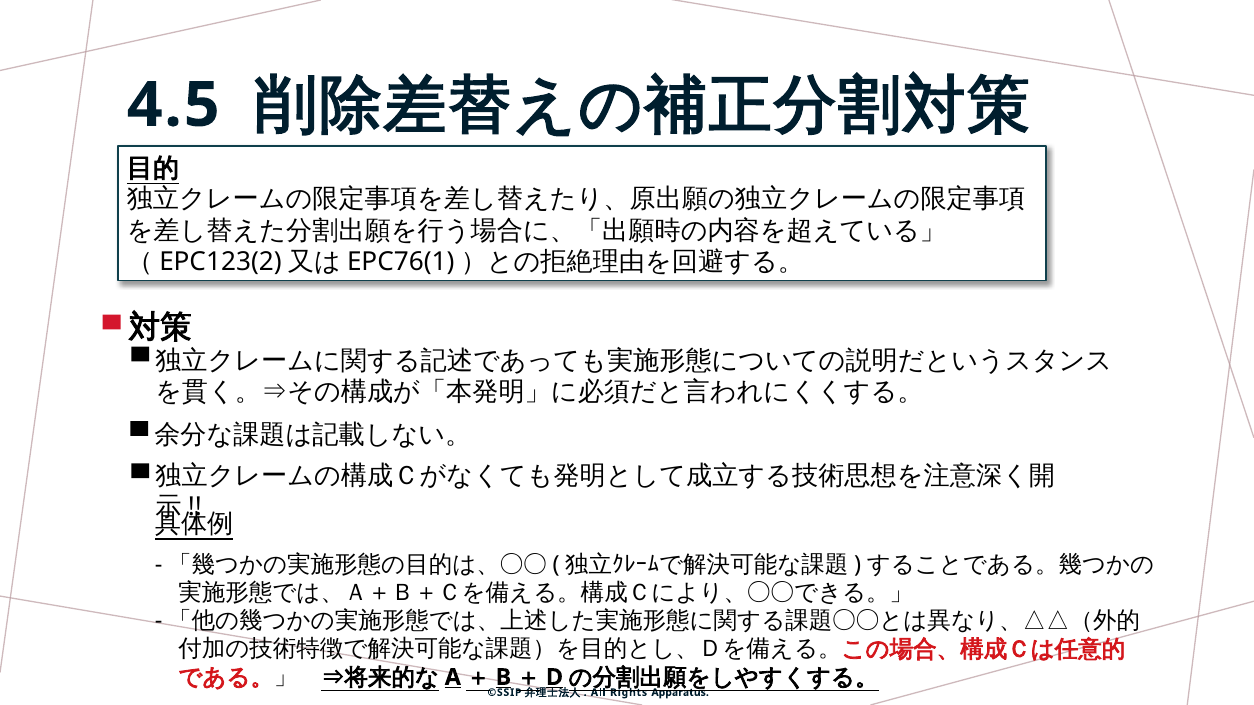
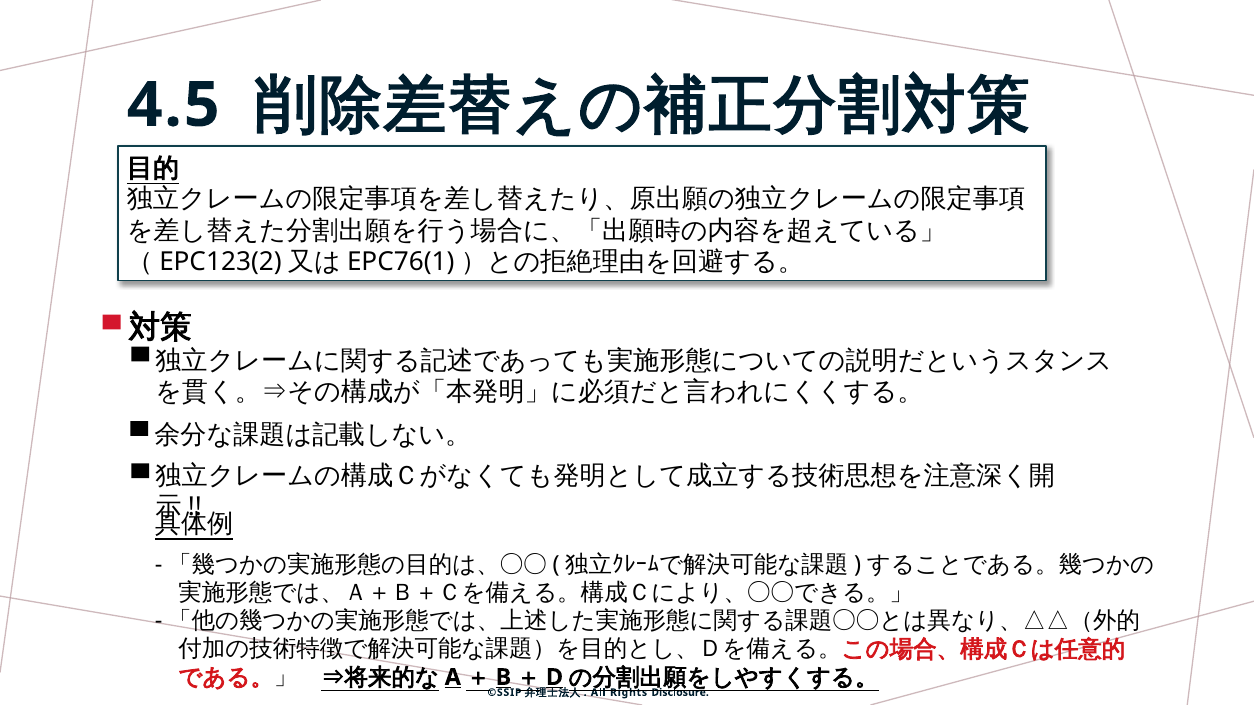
Apparatus: Apparatus -> Disclosure
